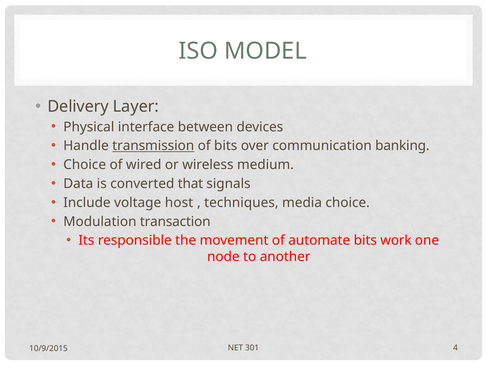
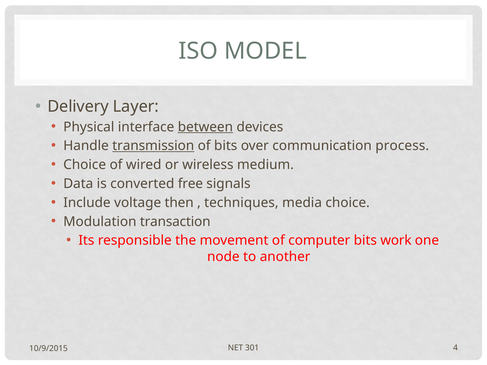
between underline: none -> present
banking: banking -> process
that: that -> free
host: host -> then
automate: automate -> computer
